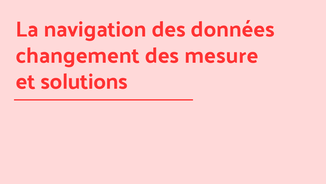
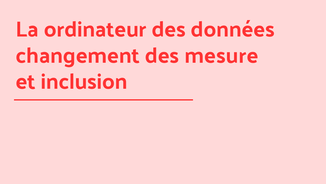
navigation: navigation -> ordinateur
solutions: solutions -> inclusion
